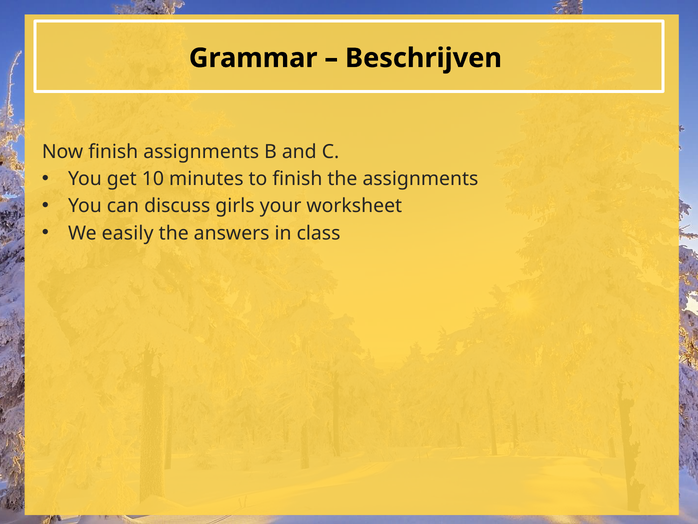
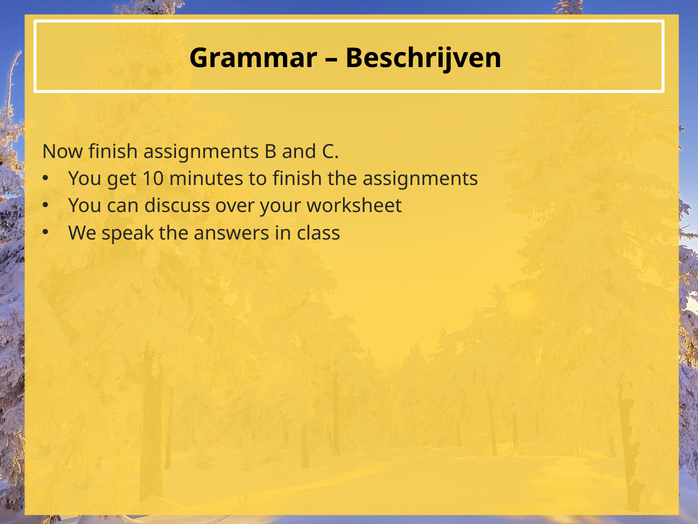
girls: girls -> over
easily: easily -> speak
